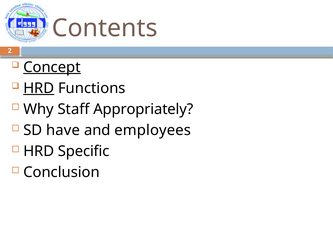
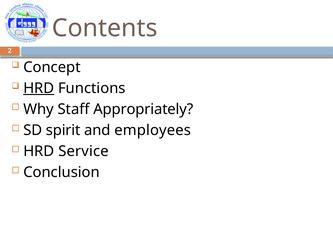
Concept underline: present -> none
have: have -> spirit
Specific: Specific -> Service
